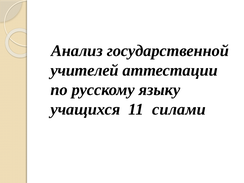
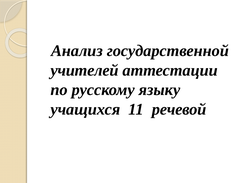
силами: силами -> речевой
